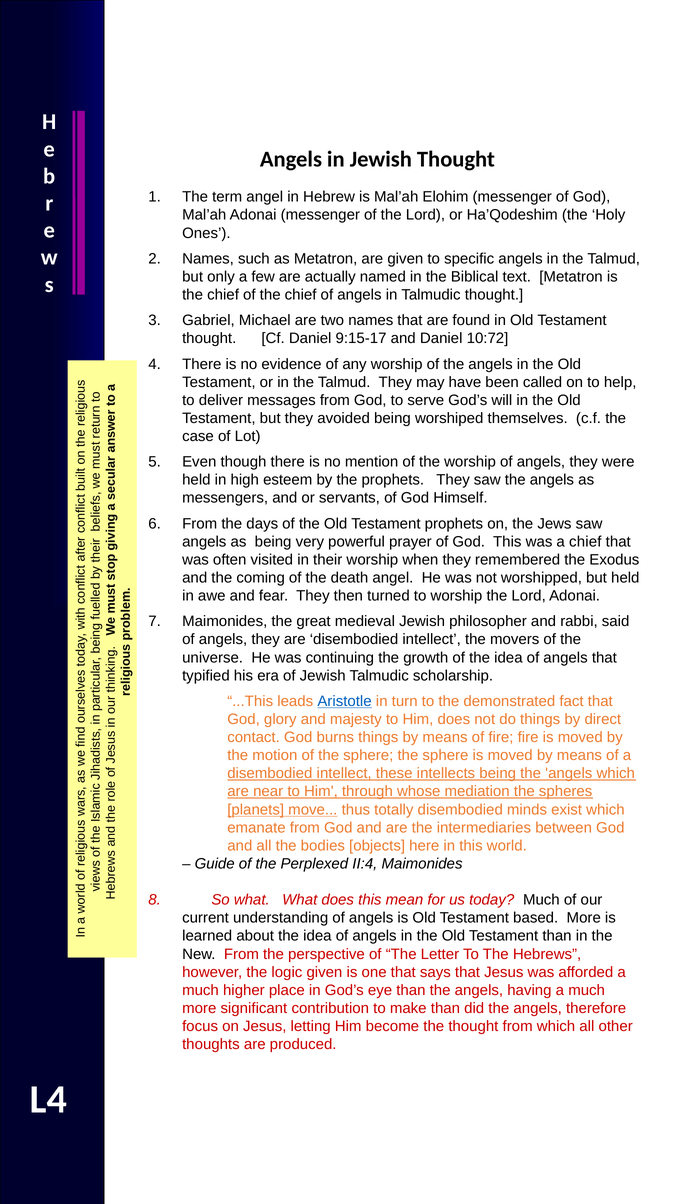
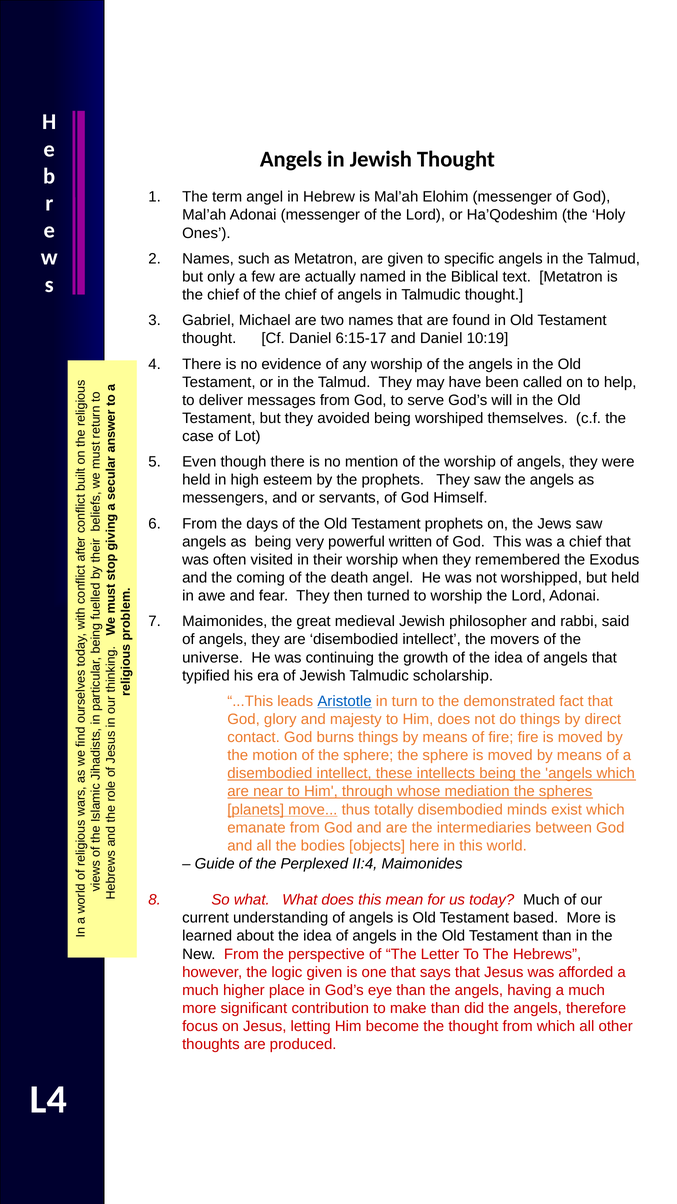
9:15-17: 9:15-17 -> 6:15-17
10:72: 10:72 -> 10:19
prayer: prayer -> written
